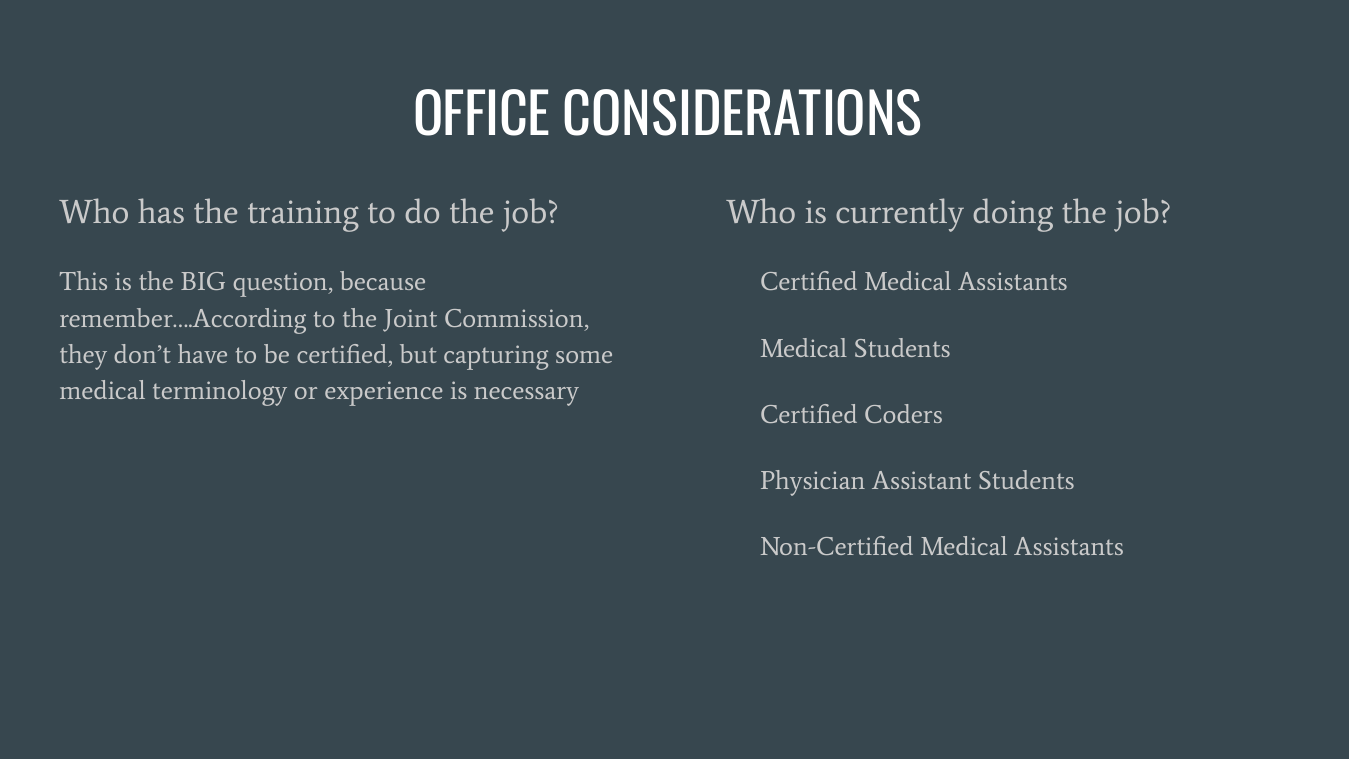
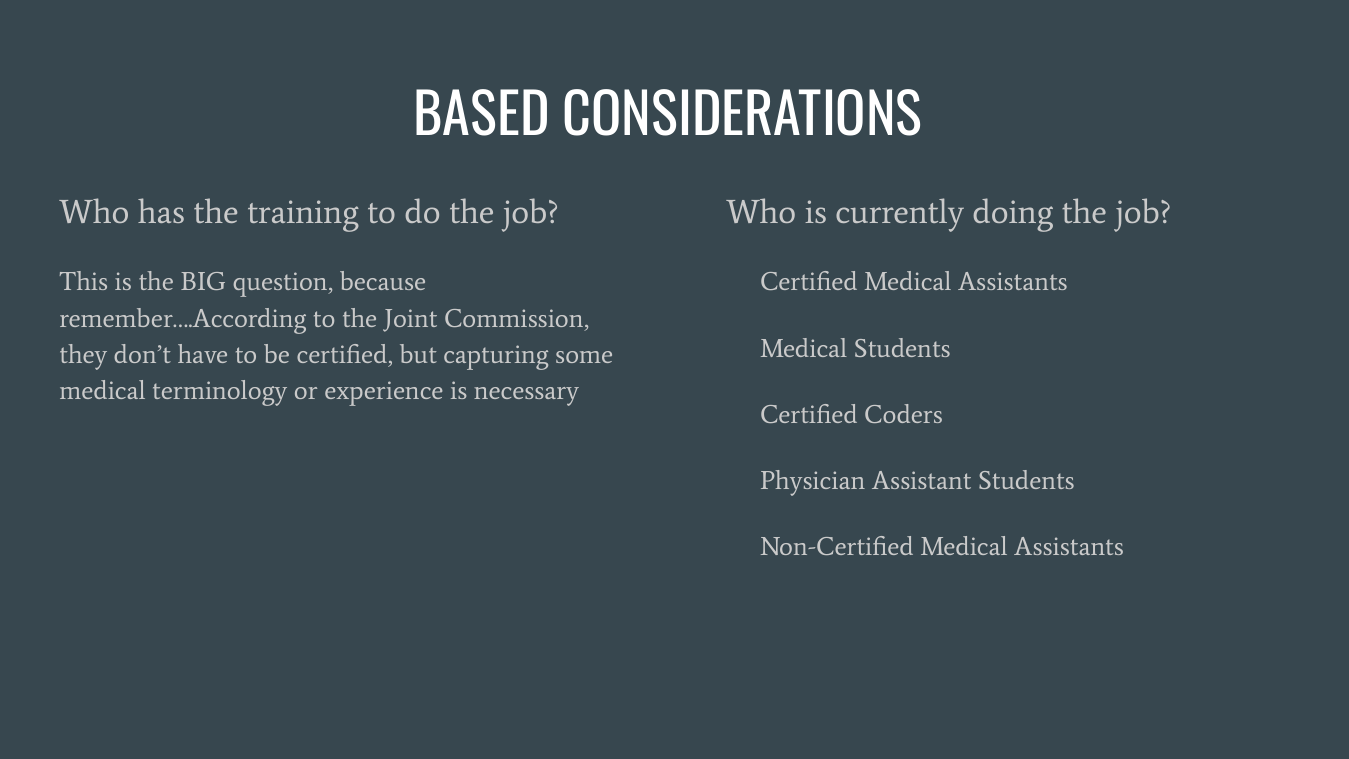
OFFICE: OFFICE -> BASED
